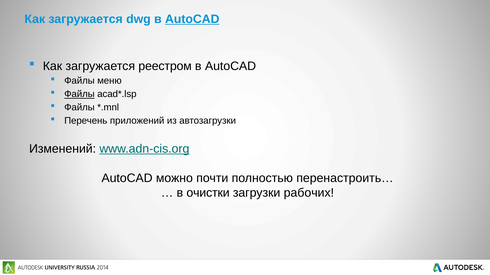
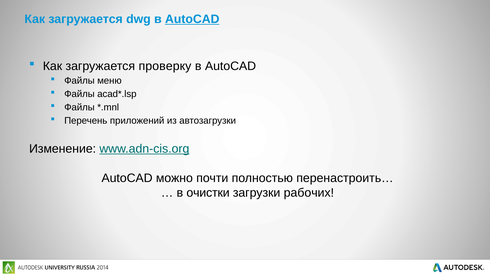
реестром: реестром -> проверку
Файлы at (79, 94) underline: present -> none
Изменений: Изменений -> Изменение
